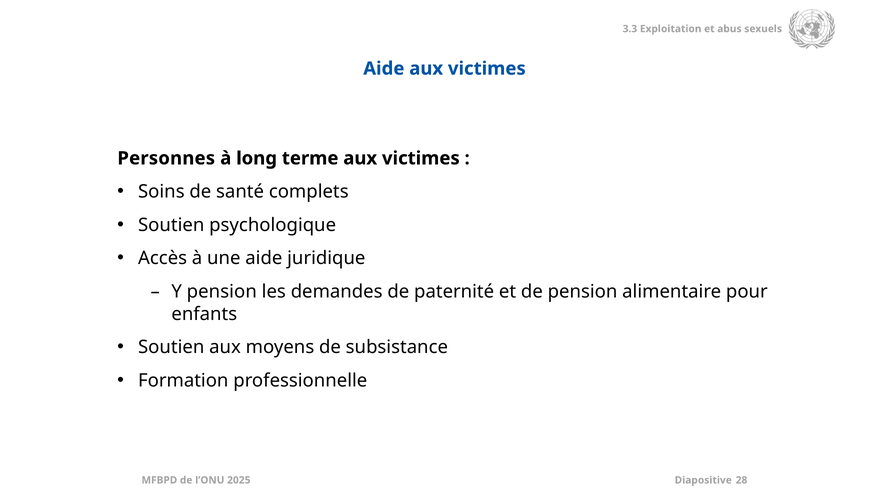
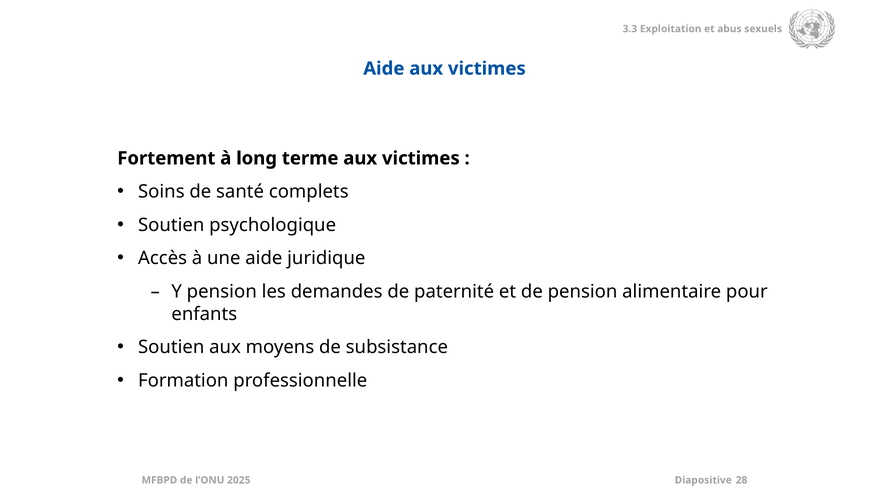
Personnes: Personnes -> Fortement
